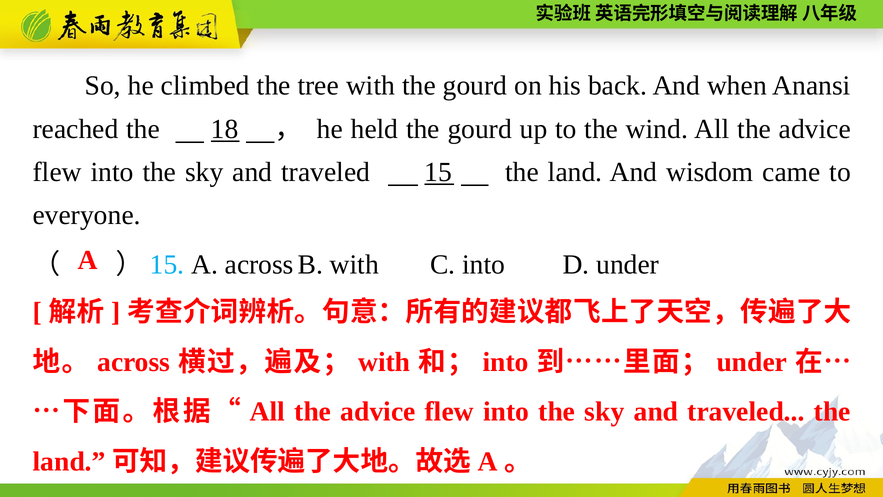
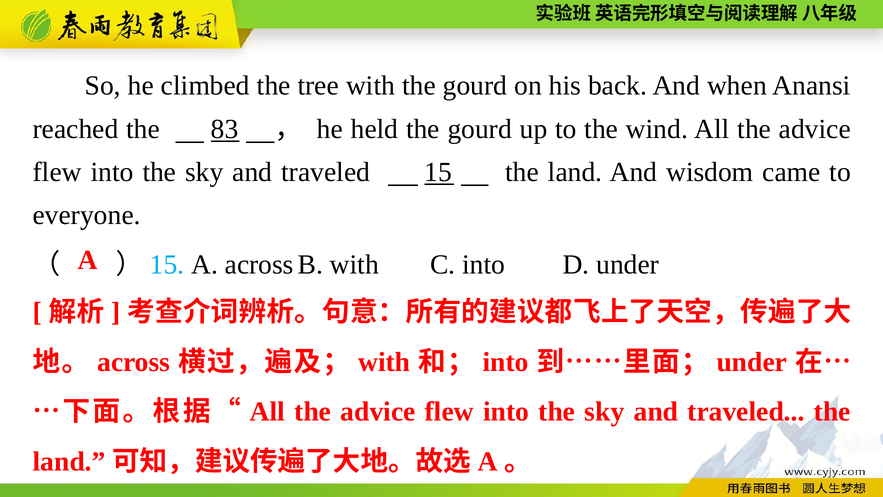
18: 18 -> 83
